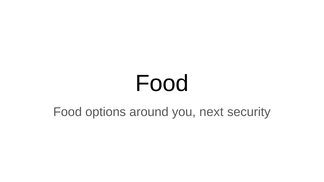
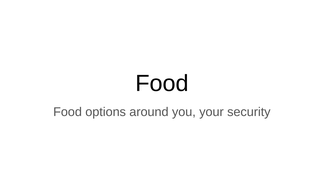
next: next -> your
